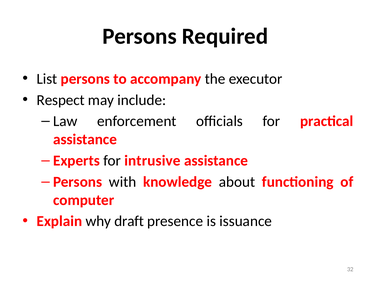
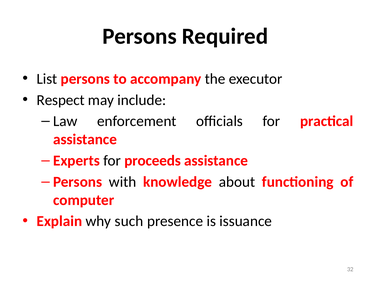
intrusive: intrusive -> proceeds
draft: draft -> such
